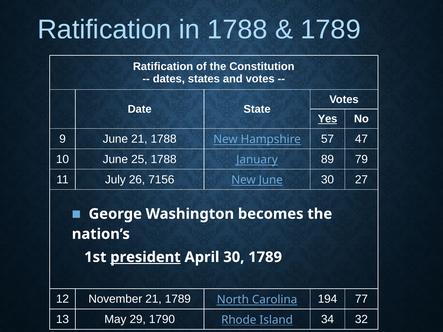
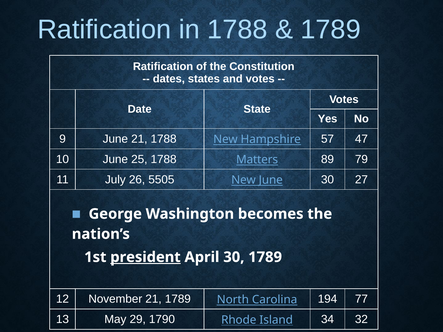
Yes underline: present -> none
January: January -> Matters
7156: 7156 -> 5505
